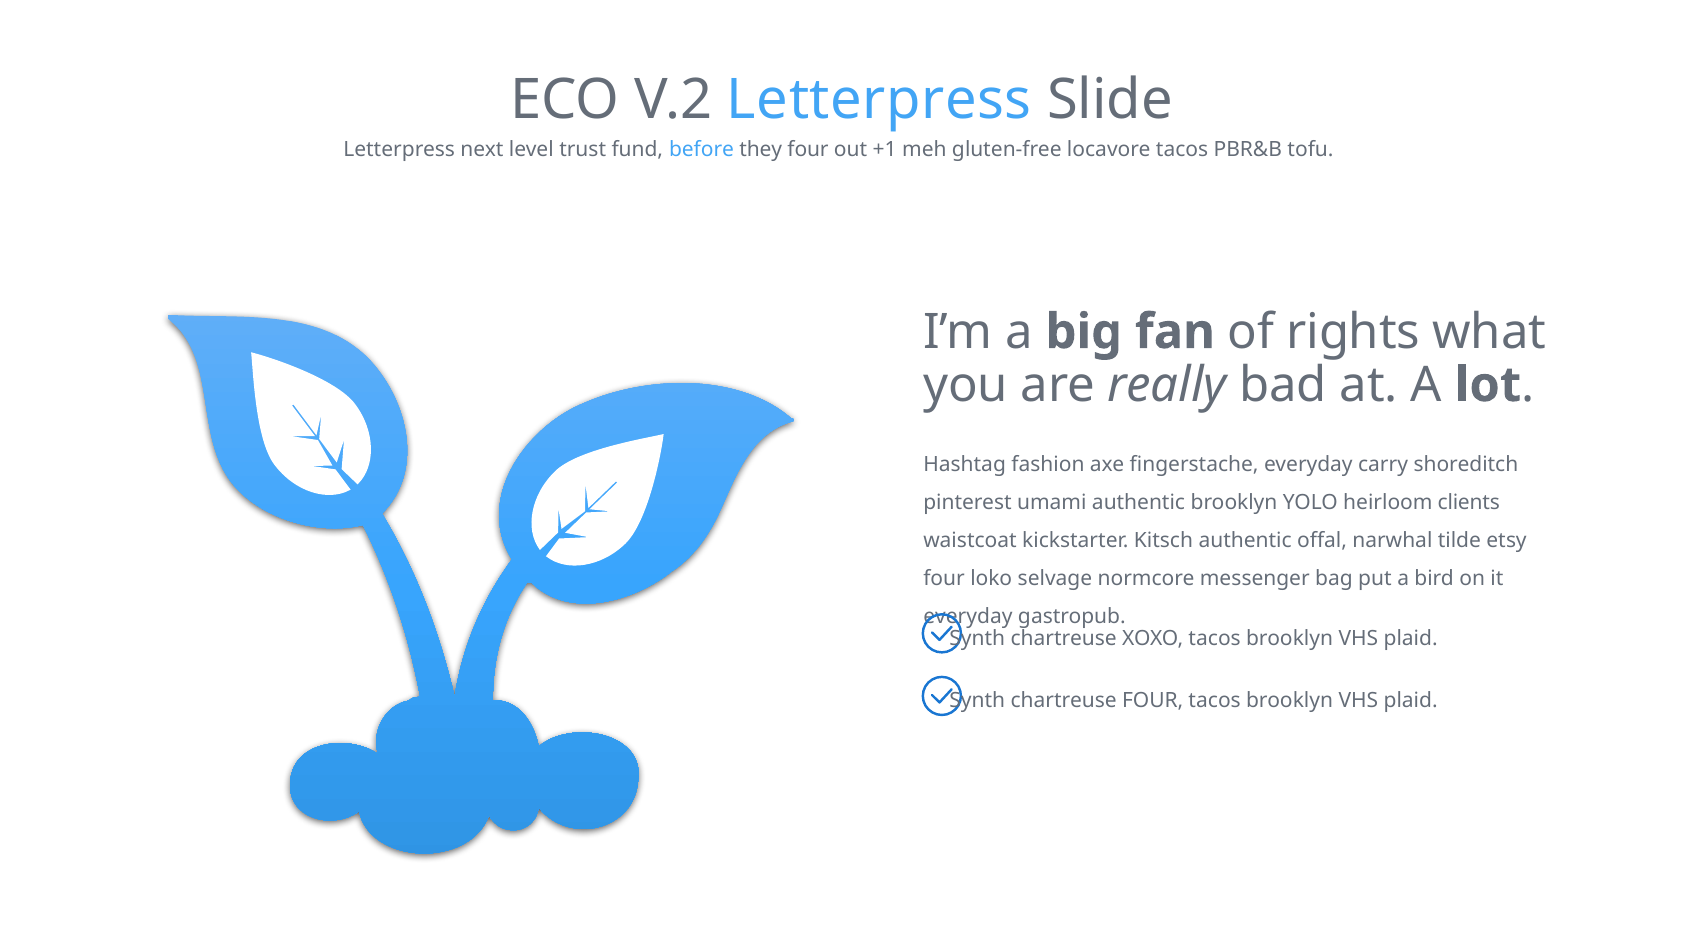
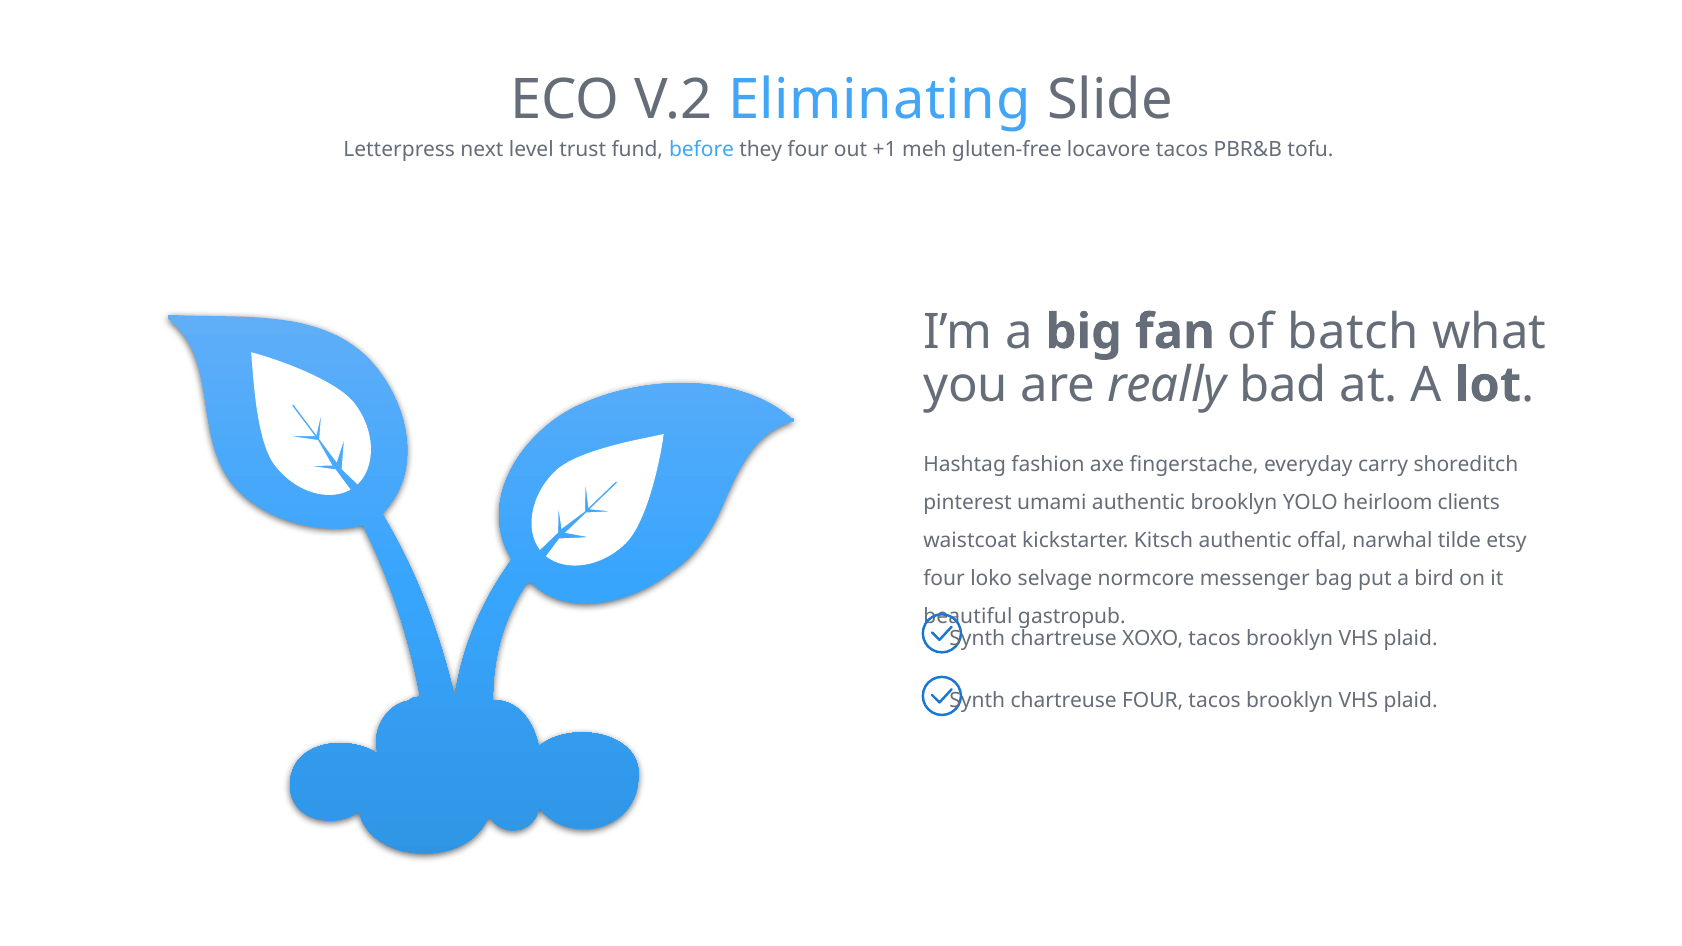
V.2 Letterpress: Letterpress -> Eliminating
rights: rights -> batch
everyday at (968, 616): everyday -> beautiful
